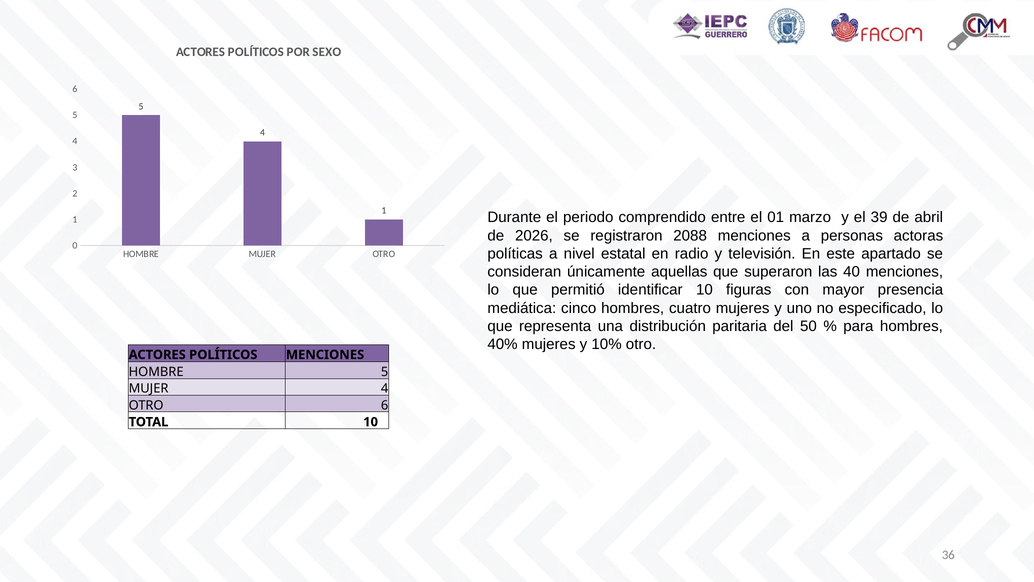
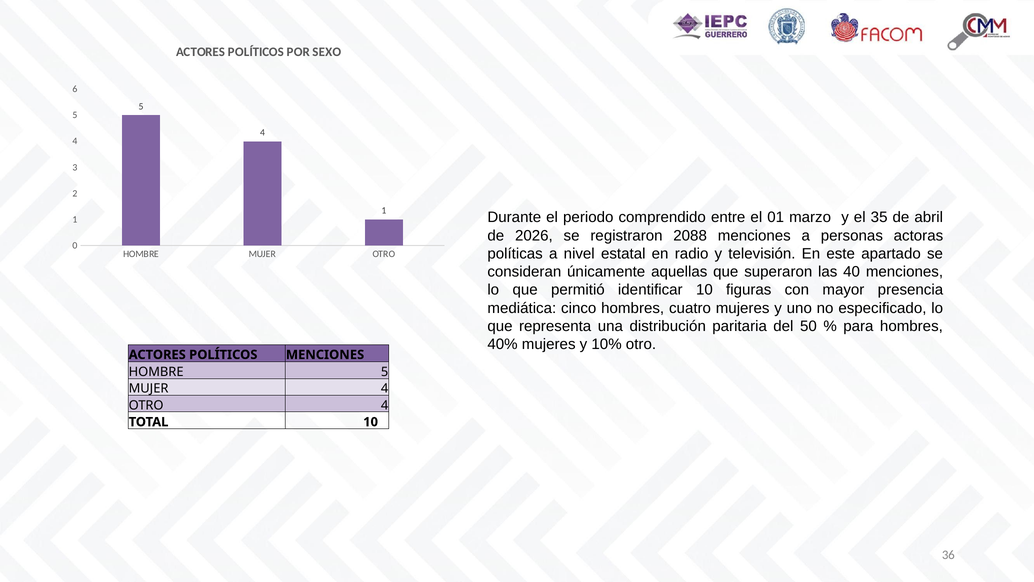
39: 39 -> 35
OTRO 6: 6 -> 4
